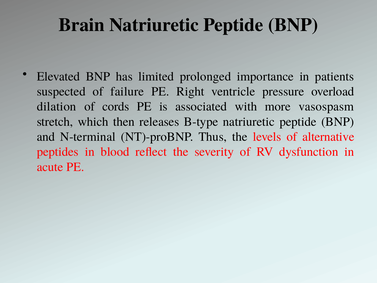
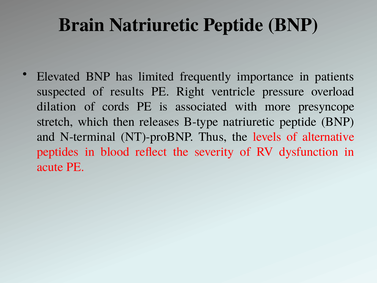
prolonged: prolonged -> frequently
failure: failure -> results
vasospasm: vasospasm -> presyncope
